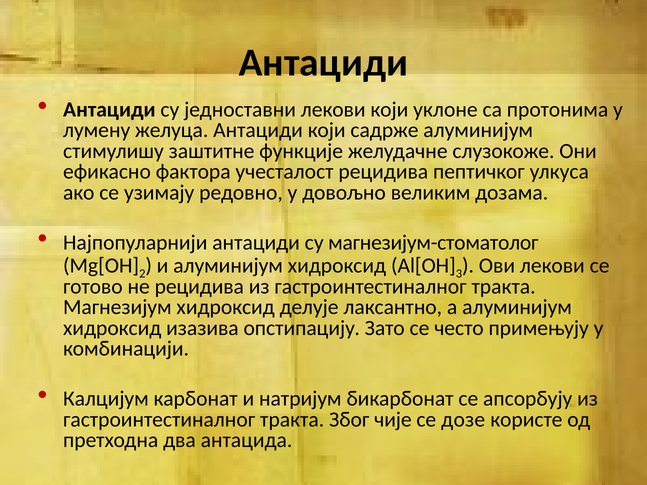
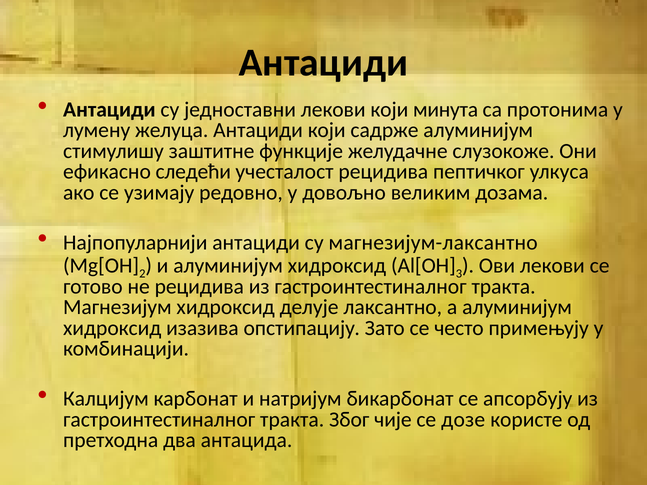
уклоне: уклоне -> минута
фактора: фактора -> следећи
магнезијум-стоматолог: магнезијум-стоматолог -> магнезијум-лаксантно
